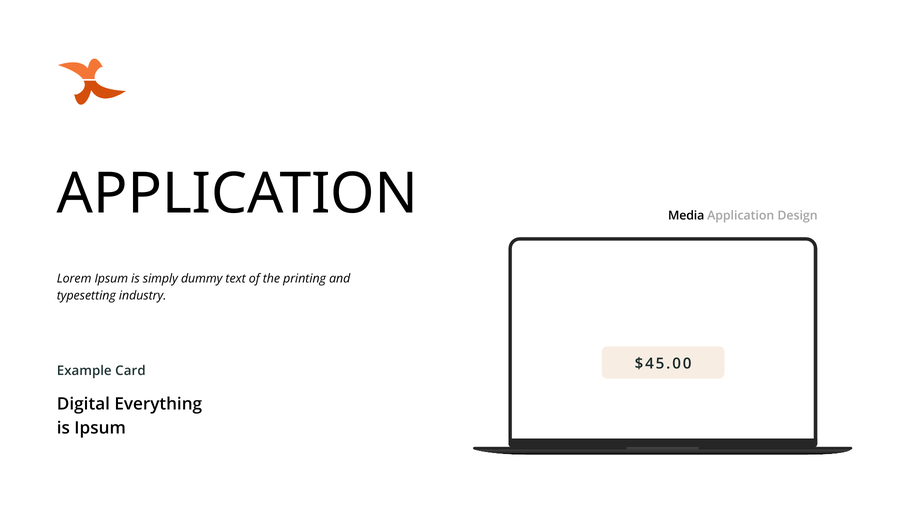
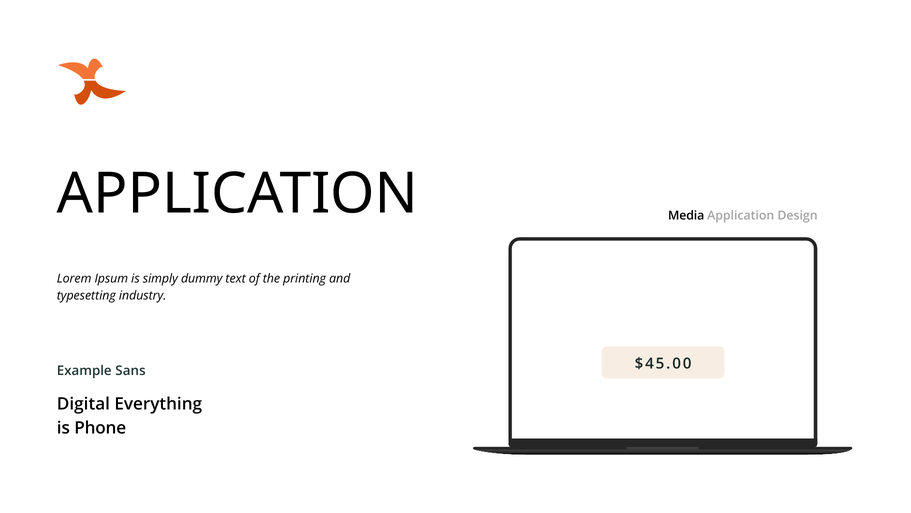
Card: Card -> Sans
is Ipsum: Ipsum -> Phone
